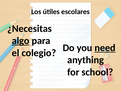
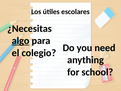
need underline: present -> none
